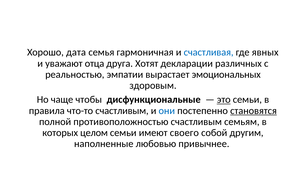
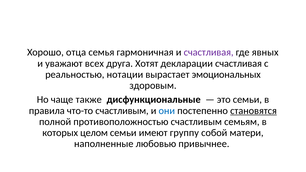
дата: дата -> отца
счастливая at (209, 52) colour: blue -> purple
отца: отца -> всех
декларации различных: различных -> счастливая
эмпатии: эмпатии -> нотации
чтобы: чтобы -> также
это underline: present -> none
своего: своего -> группу
другим: другим -> матери
